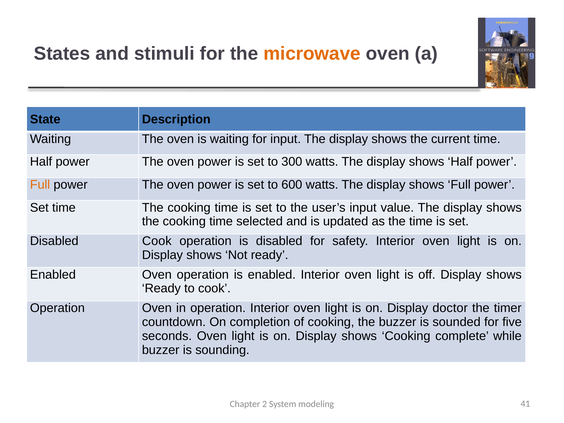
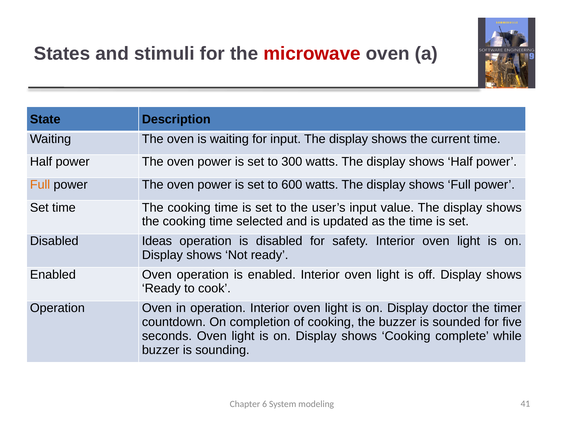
microwave colour: orange -> red
Disabled Cook: Cook -> Ideas
2: 2 -> 6
